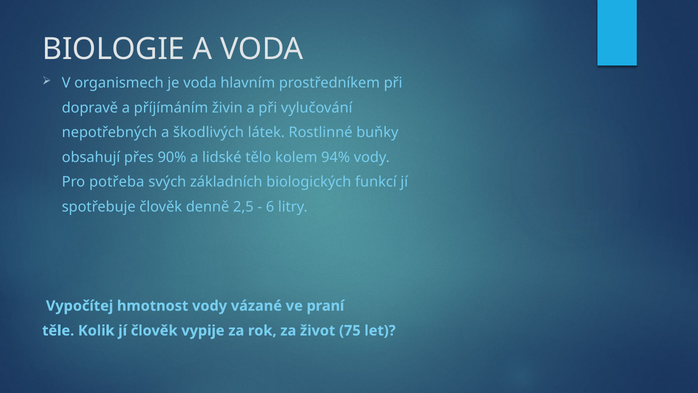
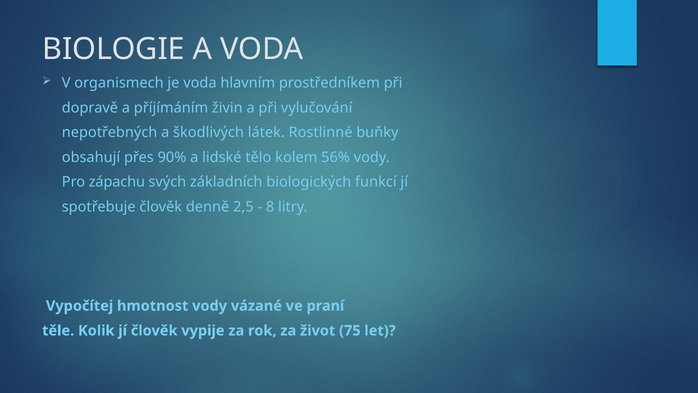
94%: 94% -> 56%
potřeba: potřeba -> zápachu
6: 6 -> 8
